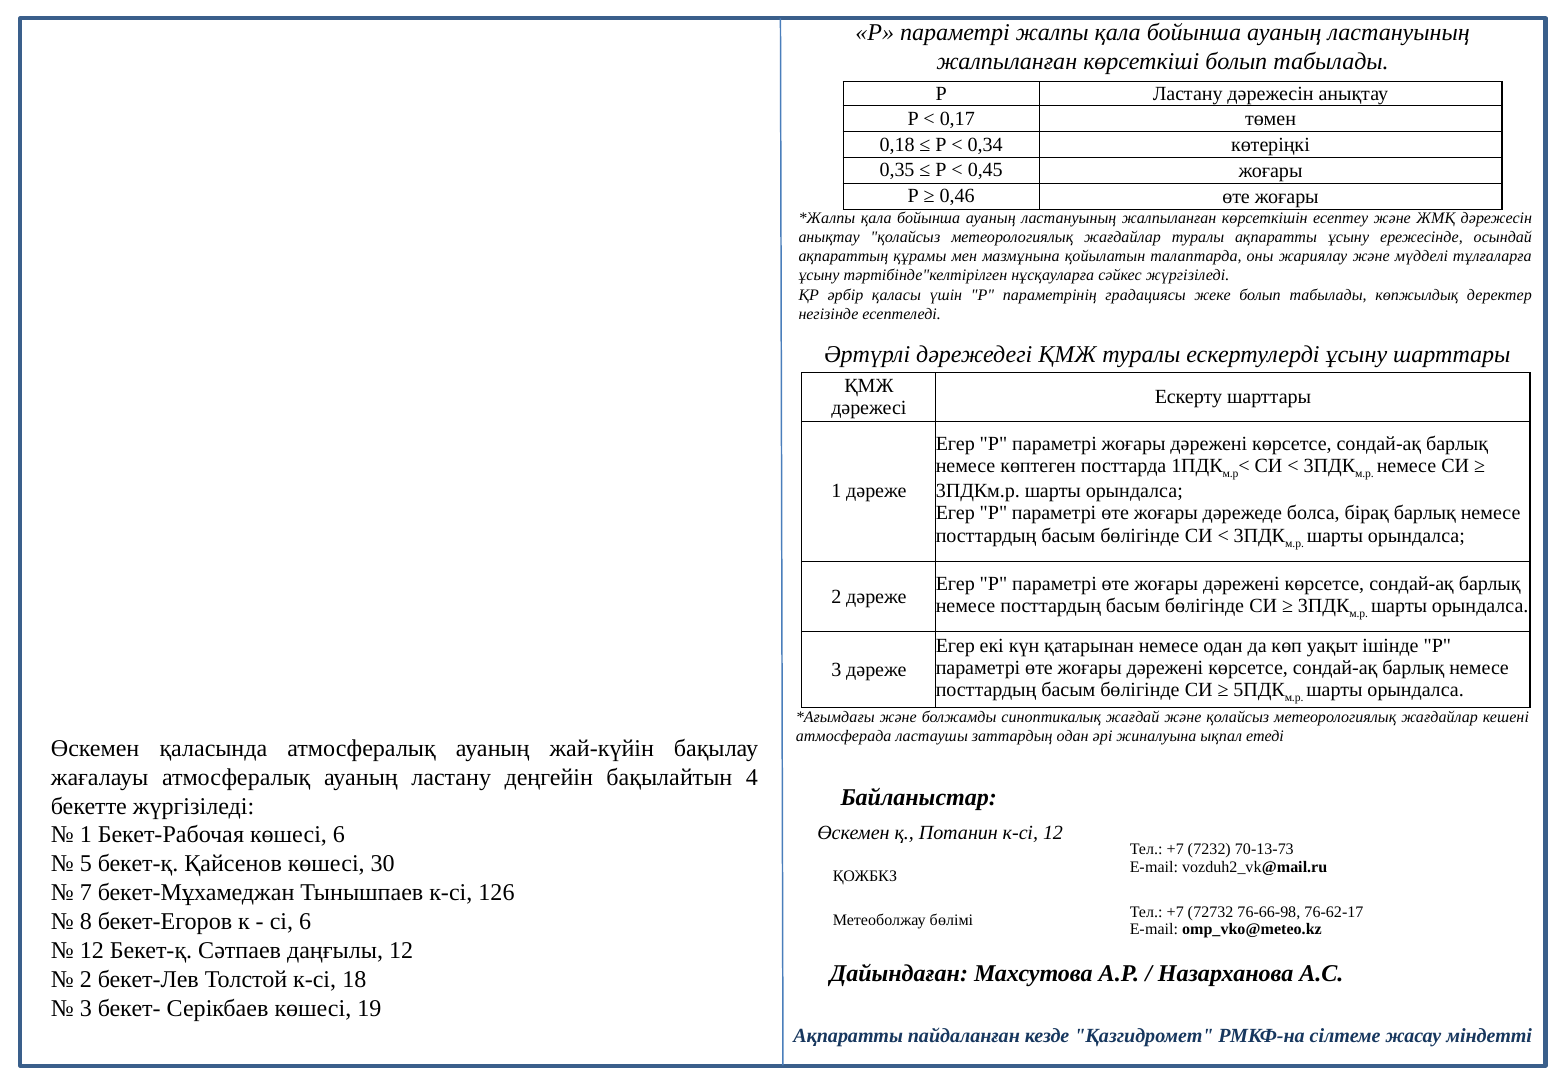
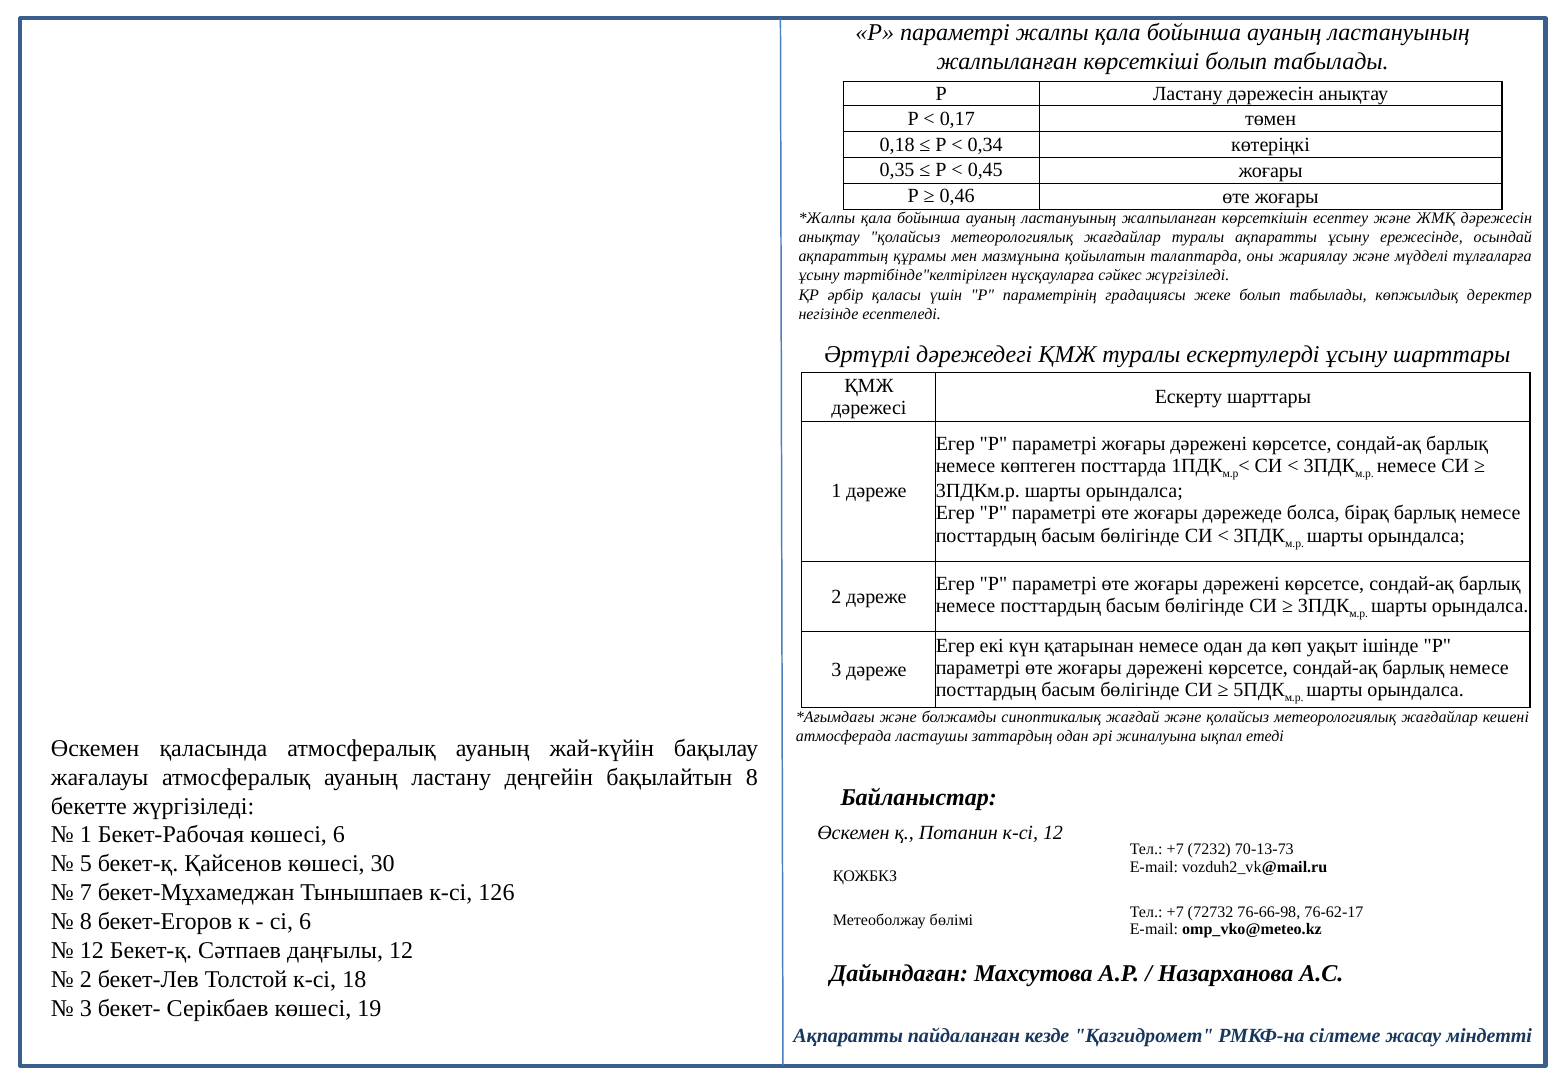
бақылайтын 4: 4 -> 8
